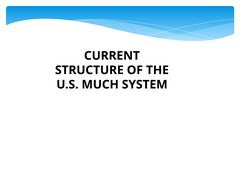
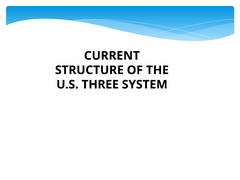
MUCH: MUCH -> THREE
